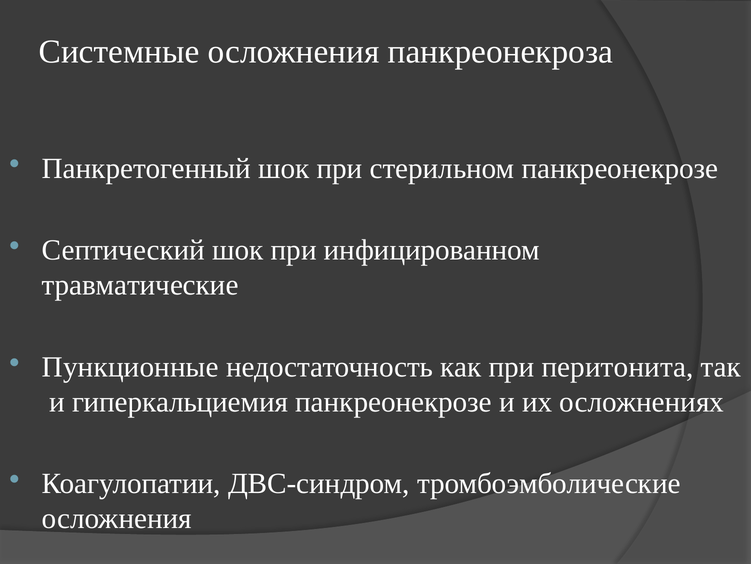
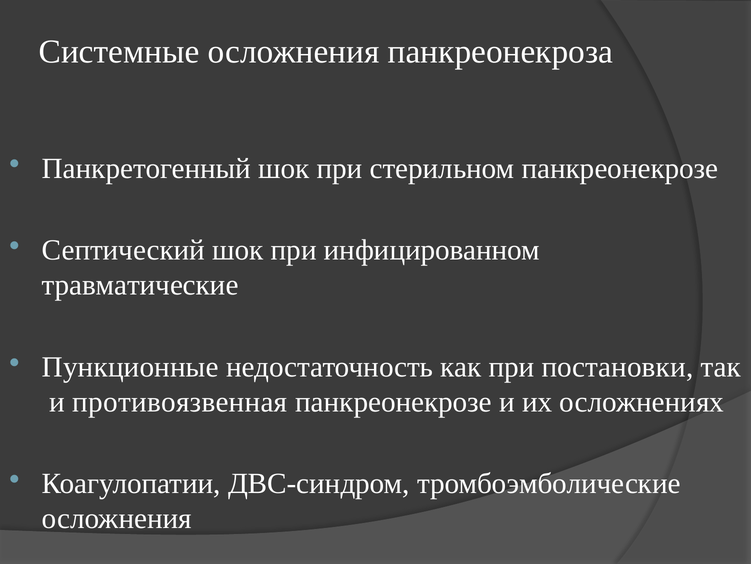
перитонита: перитонита -> постановки
гиперкальциемия: гиперкальциемия -> противоязвенная
